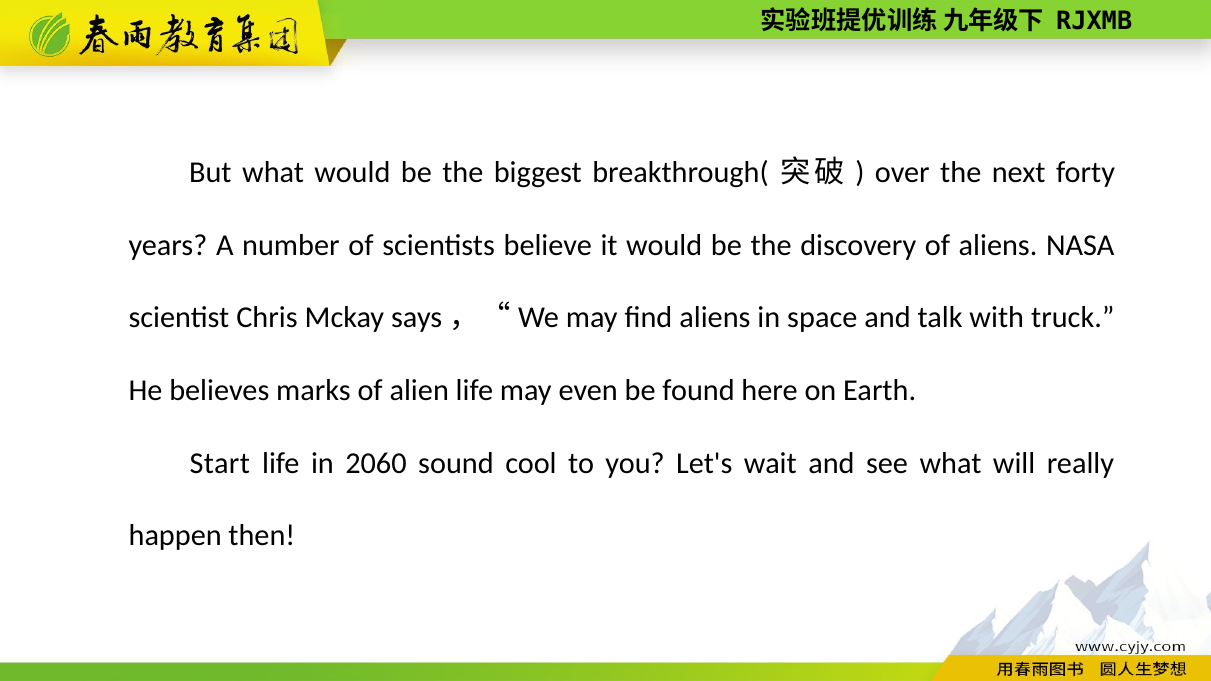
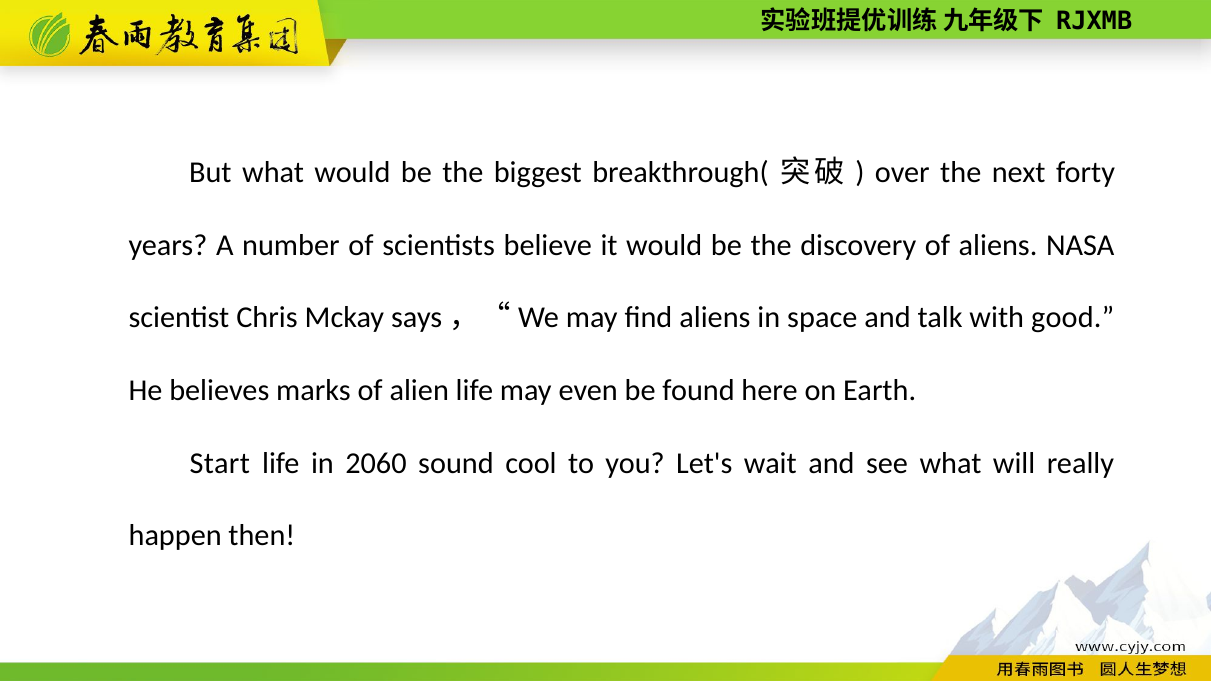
truck: truck -> good
